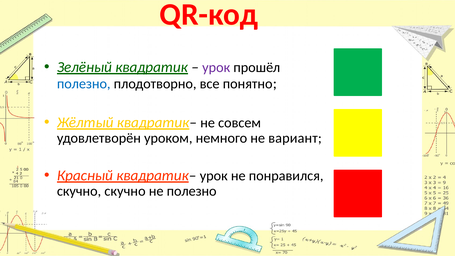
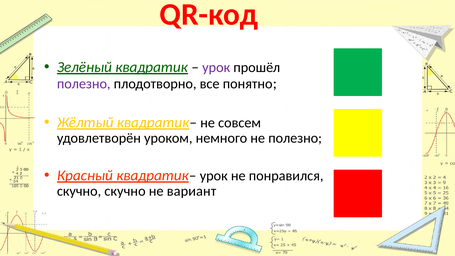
полезно at (84, 84) colour: blue -> purple
не вариант: вариант -> полезно
не полезно: полезно -> вариант
